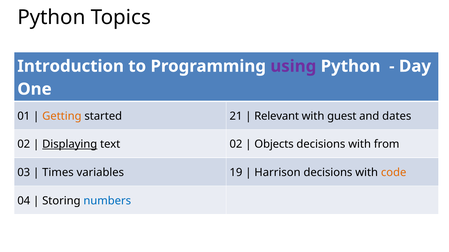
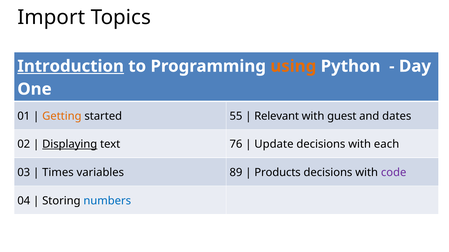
Python at (51, 17): Python -> Import
Introduction underline: none -> present
using colour: purple -> orange
21: 21 -> 55
text 02: 02 -> 76
Objects: Objects -> Update
from: from -> each
19: 19 -> 89
Harrison: Harrison -> Products
code colour: orange -> purple
